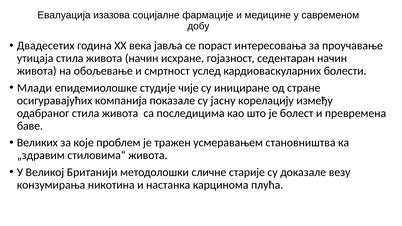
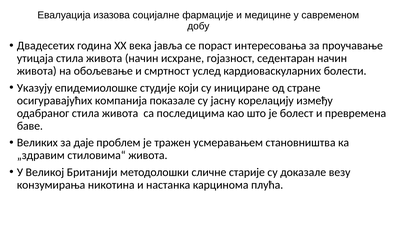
Млади: Млади -> Указују
чије: чије -> који
које: које -> даје
